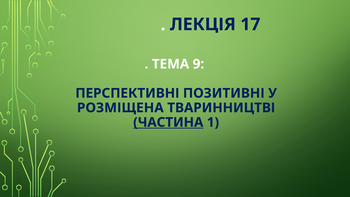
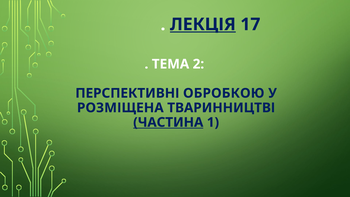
ЛЕКЦІЯ underline: none -> present
9: 9 -> 2
ПОЗИТИВНІ: ПОЗИТИВНІ -> ОБРОБКОЮ
